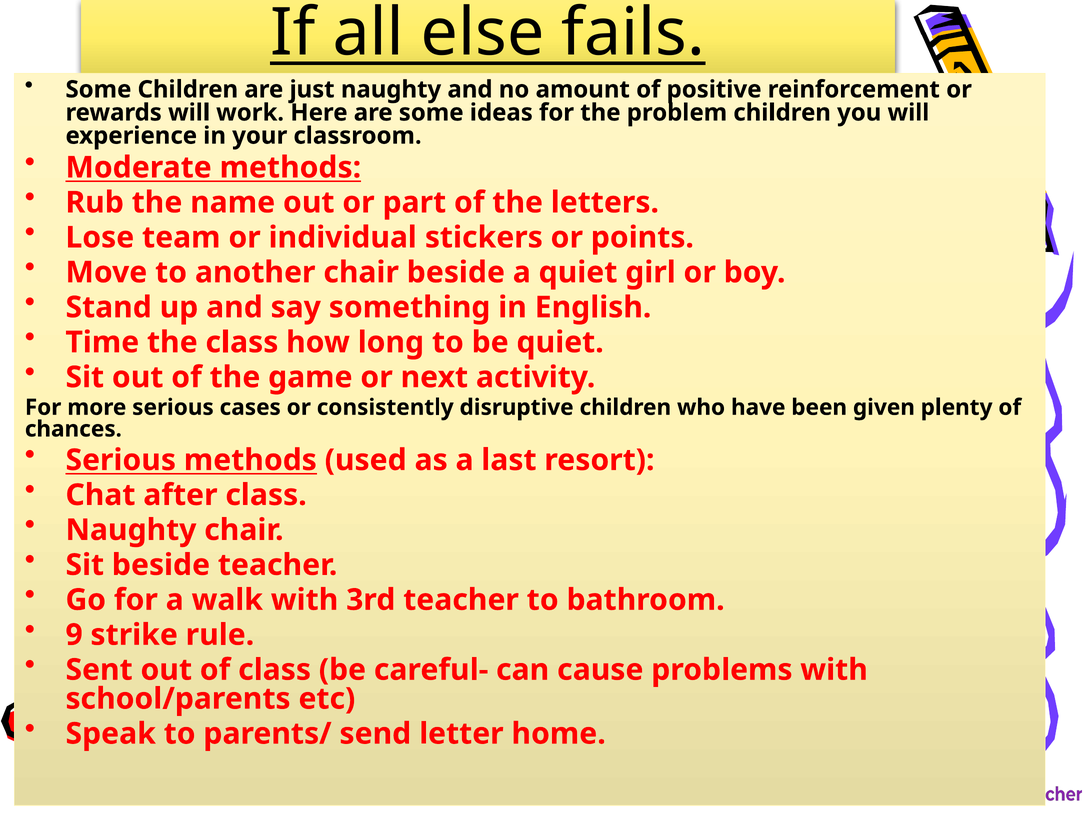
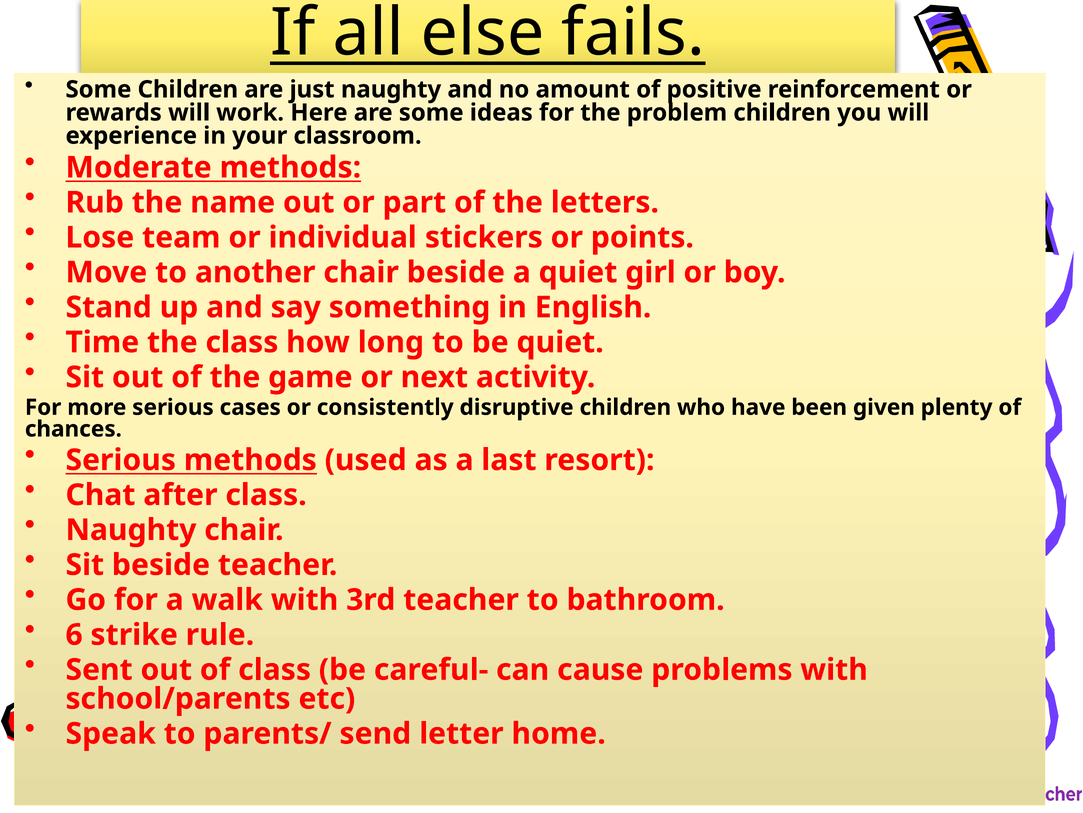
9: 9 -> 6
